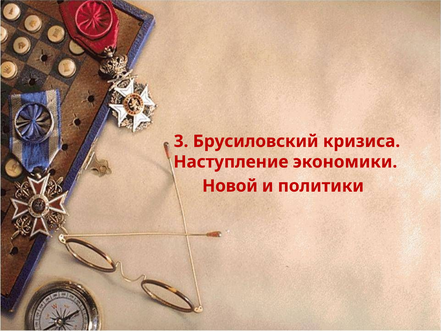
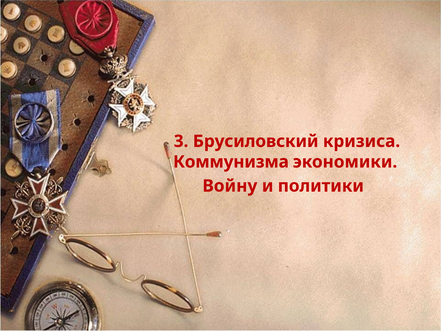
Наступление: Наступление -> Коммунизма
Новой: Новой -> Войну
